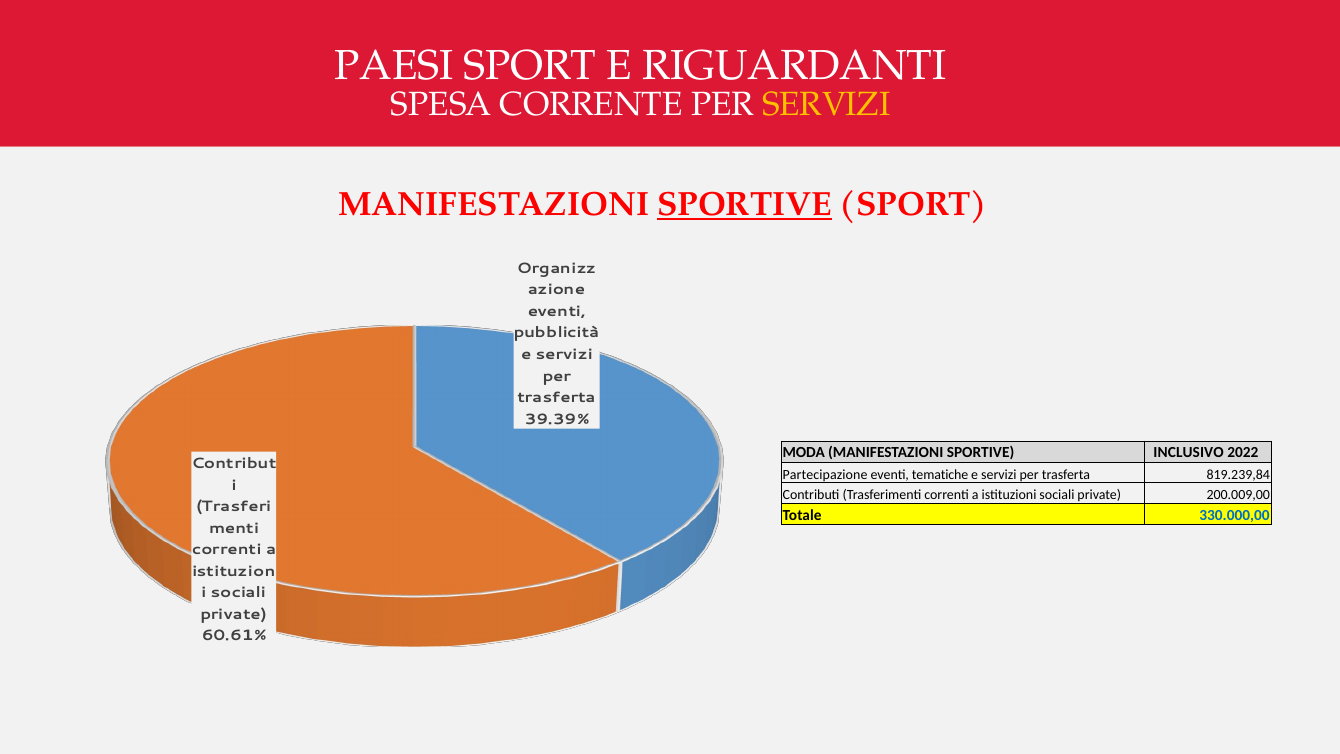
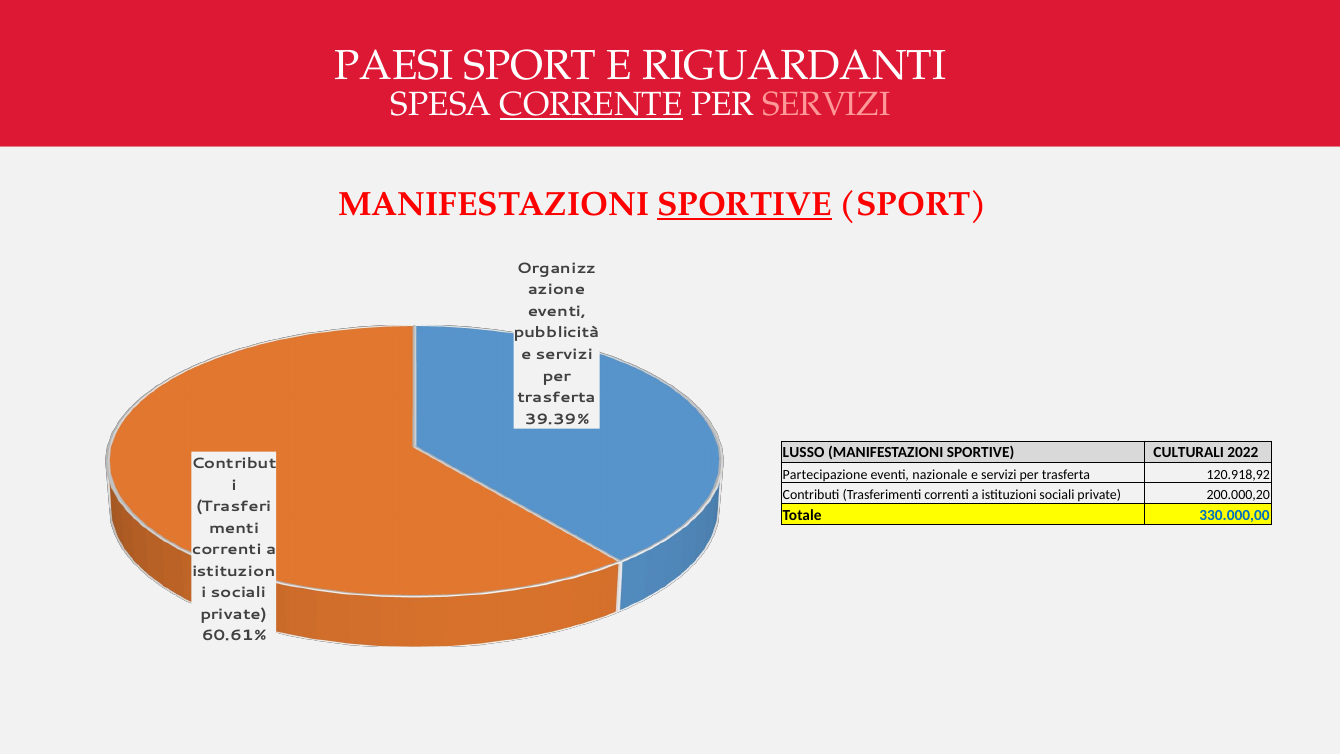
CORRENTE underline: none -> present
SERVIZI at (826, 104) colour: yellow -> pink
MODA: MODA -> LUSSO
INCLUSIVO: INCLUSIVO -> CULTURALI
tematiche: tematiche -> nazionale
819.239,84: 819.239,84 -> 120.918,92
200.009,00: 200.009,00 -> 200.000,20
